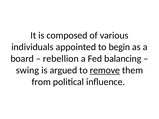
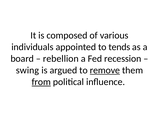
begin: begin -> tends
balancing: balancing -> recession
from underline: none -> present
